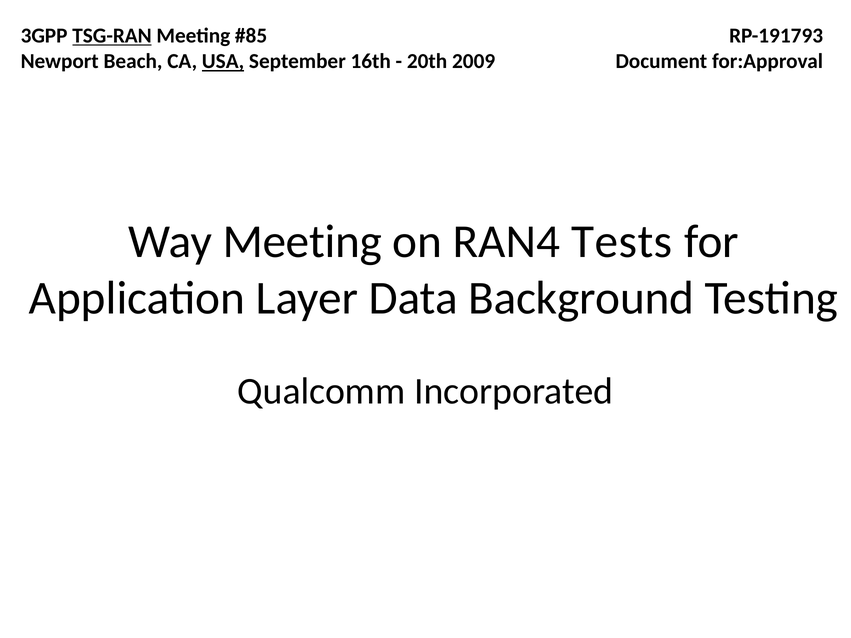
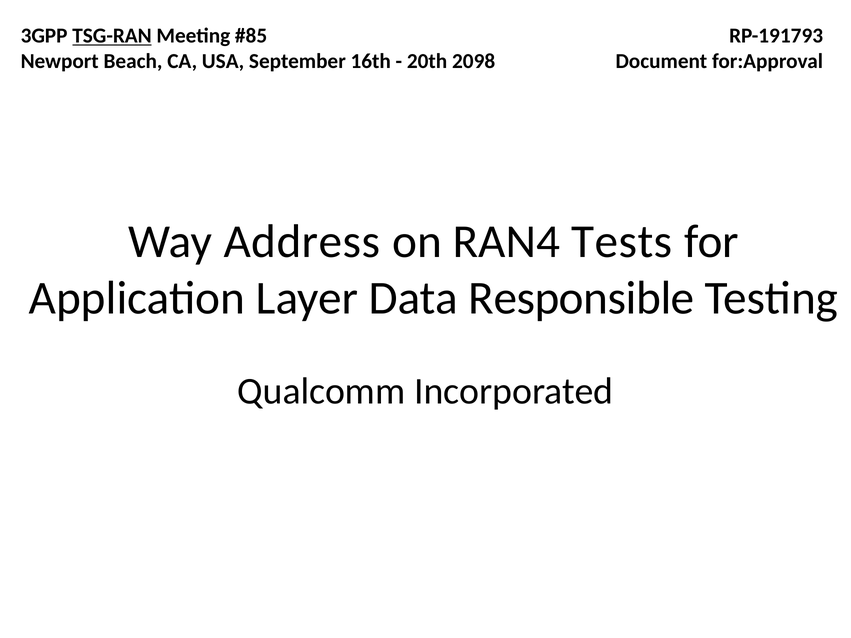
USA underline: present -> none
2009: 2009 -> 2098
Way Meeting: Meeting -> Address
Background: Background -> Responsible
